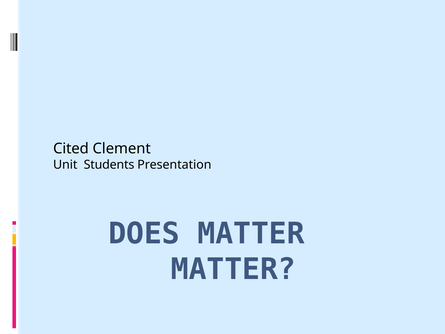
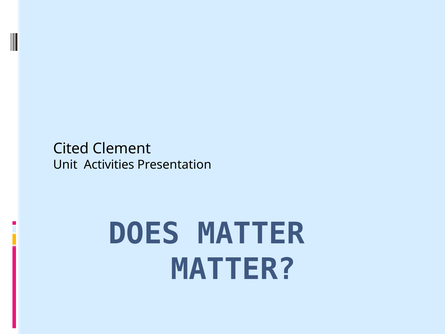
Students: Students -> Activities
